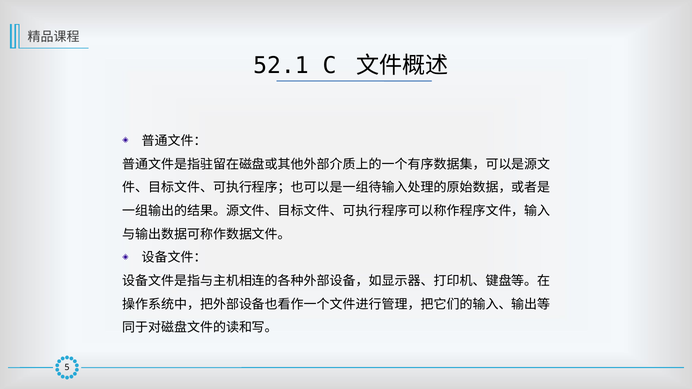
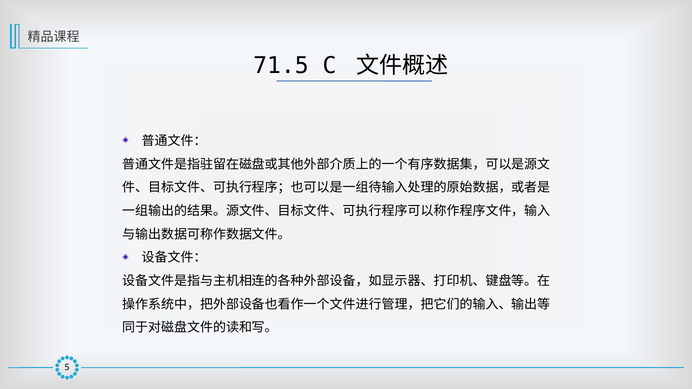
52.1: 52.1 -> 71.5
